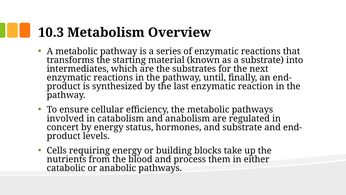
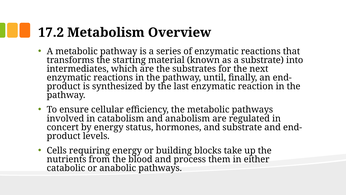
10.3: 10.3 -> 17.2
